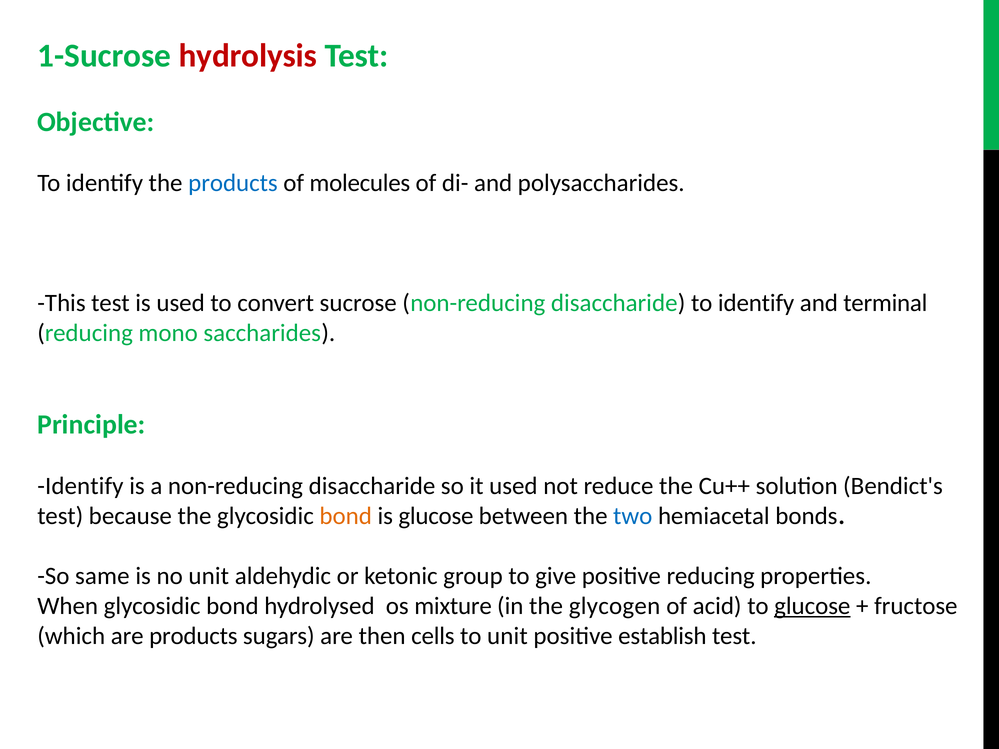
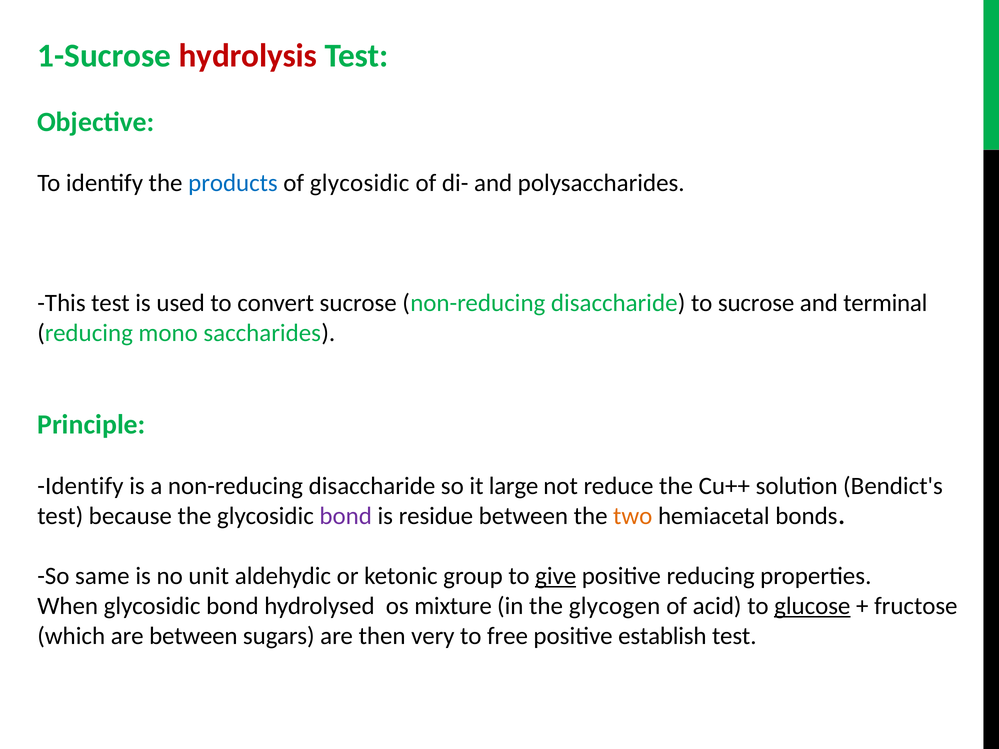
of molecules: molecules -> glycosidic
disaccharide to identify: identify -> sucrose
it used: used -> large
bond at (346, 516) colour: orange -> purple
is glucose: glucose -> residue
two colour: blue -> orange
give underline: none -> present
are products: products -> between
cells: cells -> very
to unit: unit -> free
